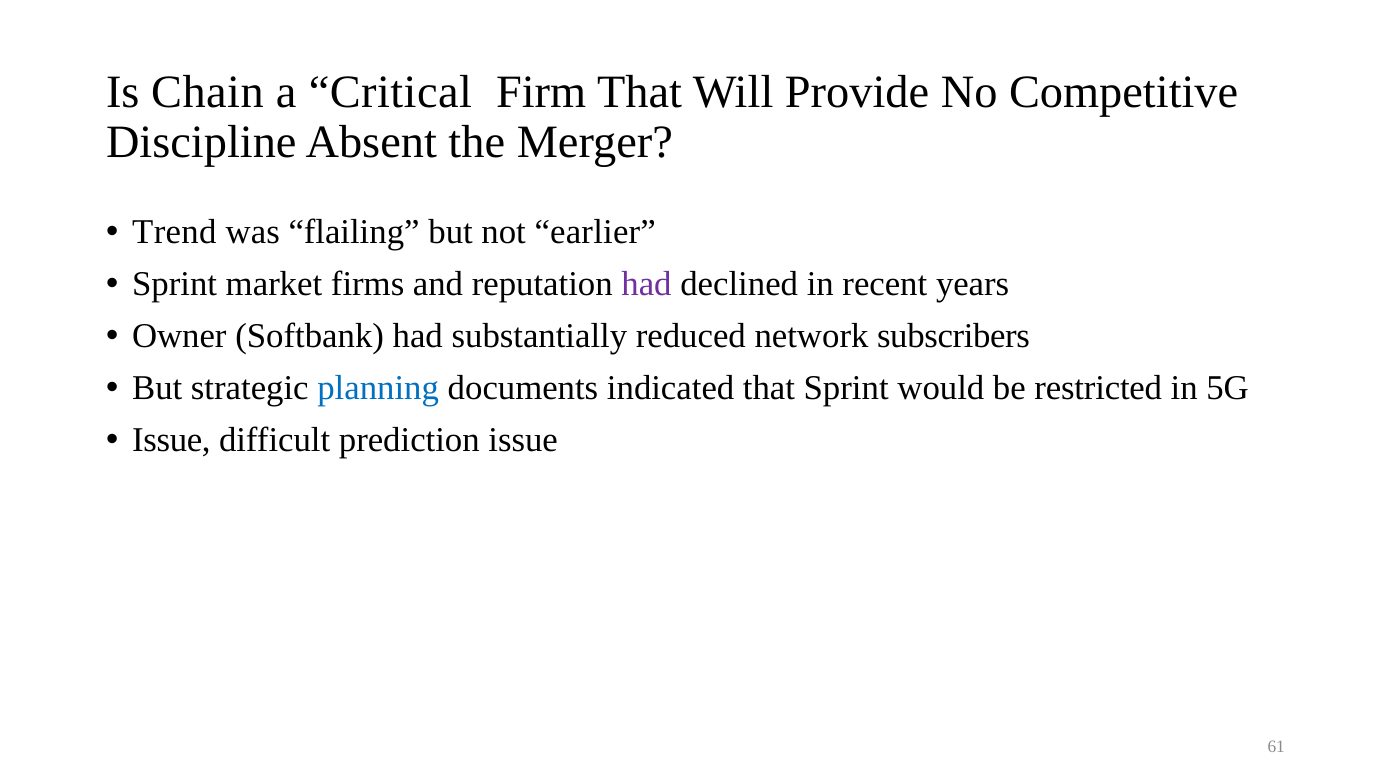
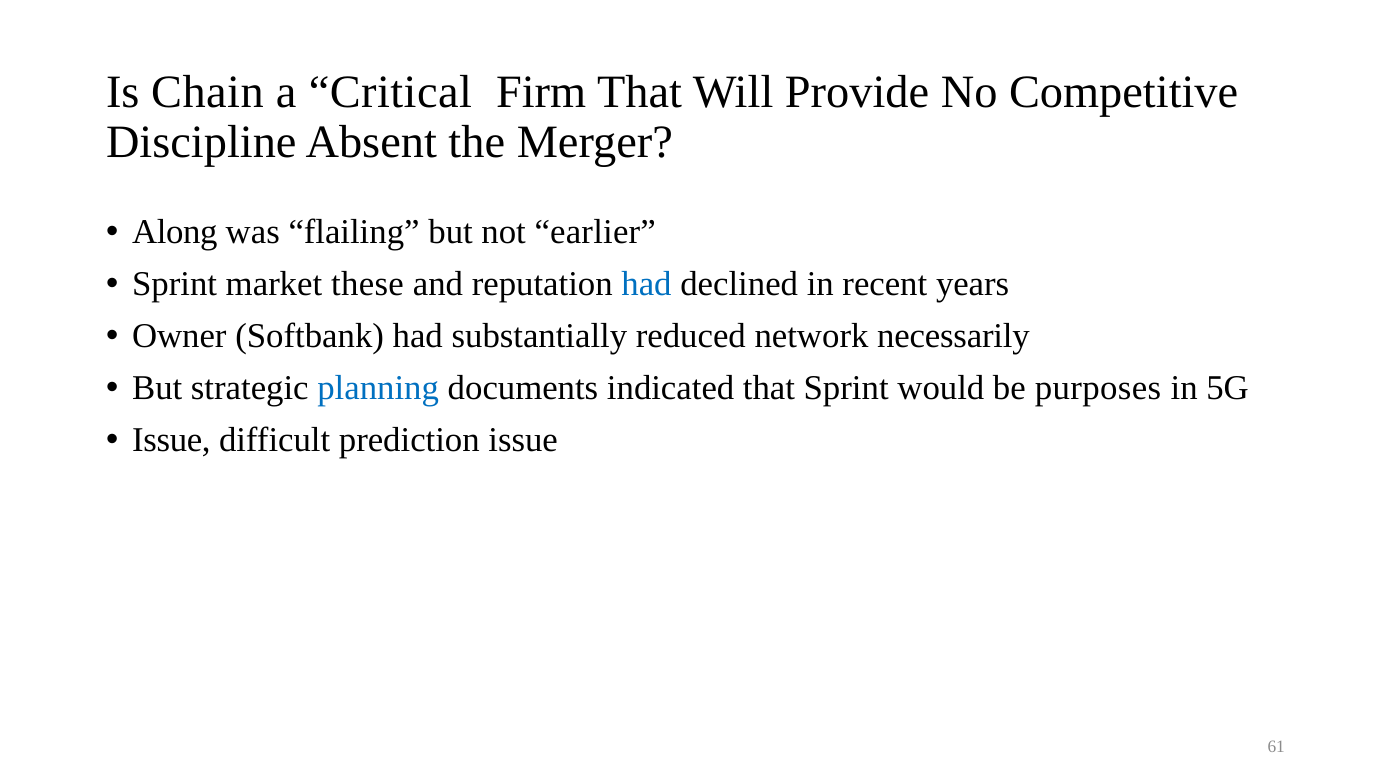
Trend: Trend -> Along
firms: firms -> these
had at (646, 284) colour: purple -> blue
subscribers: subscribers -> necessarily
restricted: restricted -> purposes
